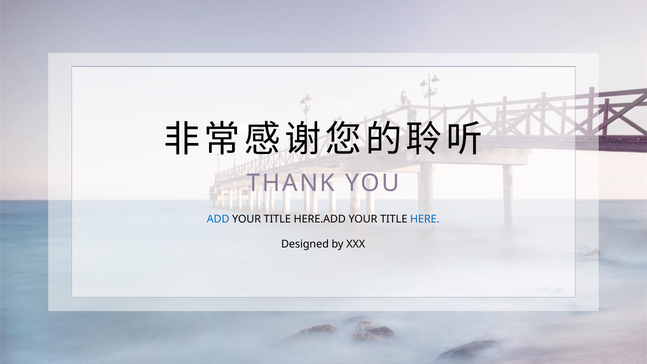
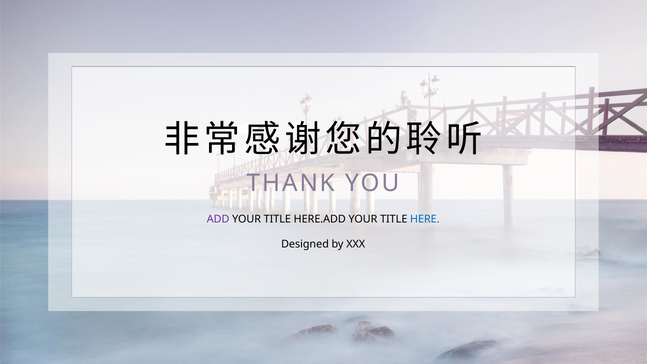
ADD colour: blue -> purple
